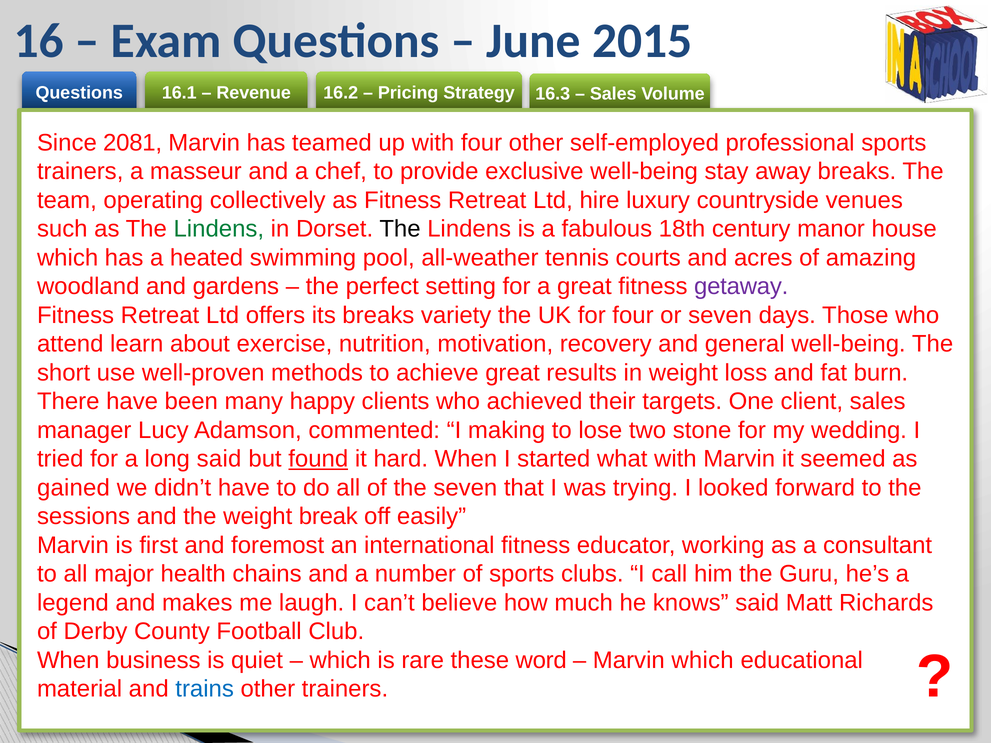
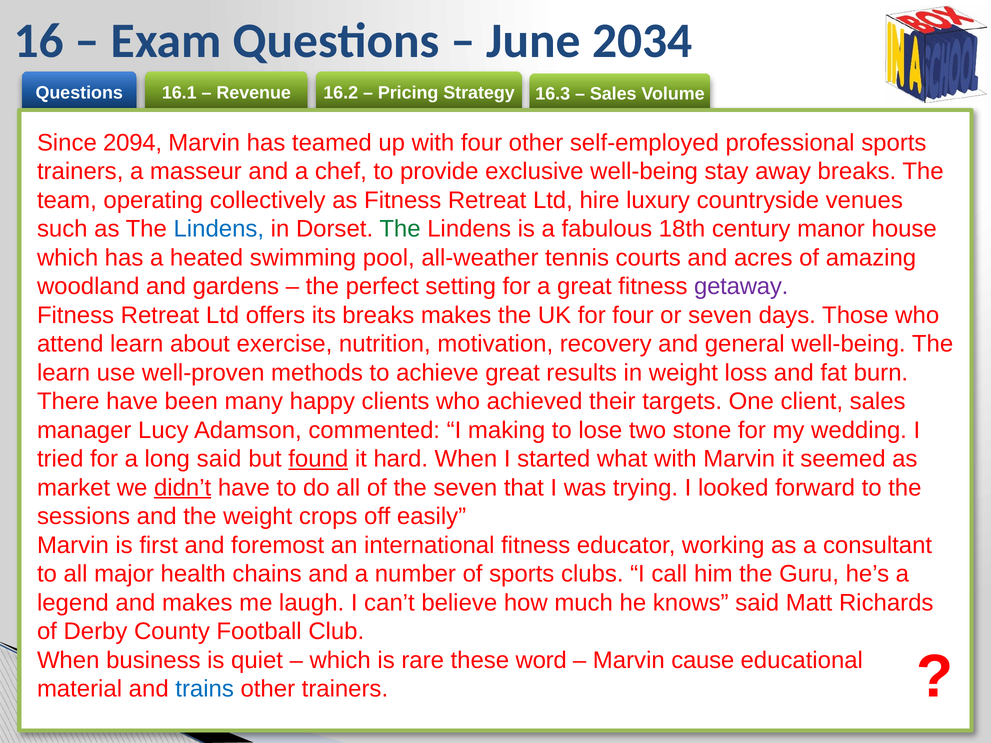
2015: 2015 -> 2034
2081: 2081 -> 2094
Lindens at (219, 229) colour: green -> blue
The at (400, 229) colour: black -> green
breaks variety: variety -> makes
short at (64, 373): short -> learn
gained: gained -> market
didn’t underline: none -> present
break: break -> crops
Marvin which: which -> cause
